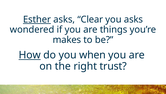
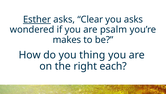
things: things -> psalm
How underline: present -> none
when: when -> thing
trust: trust -> each
